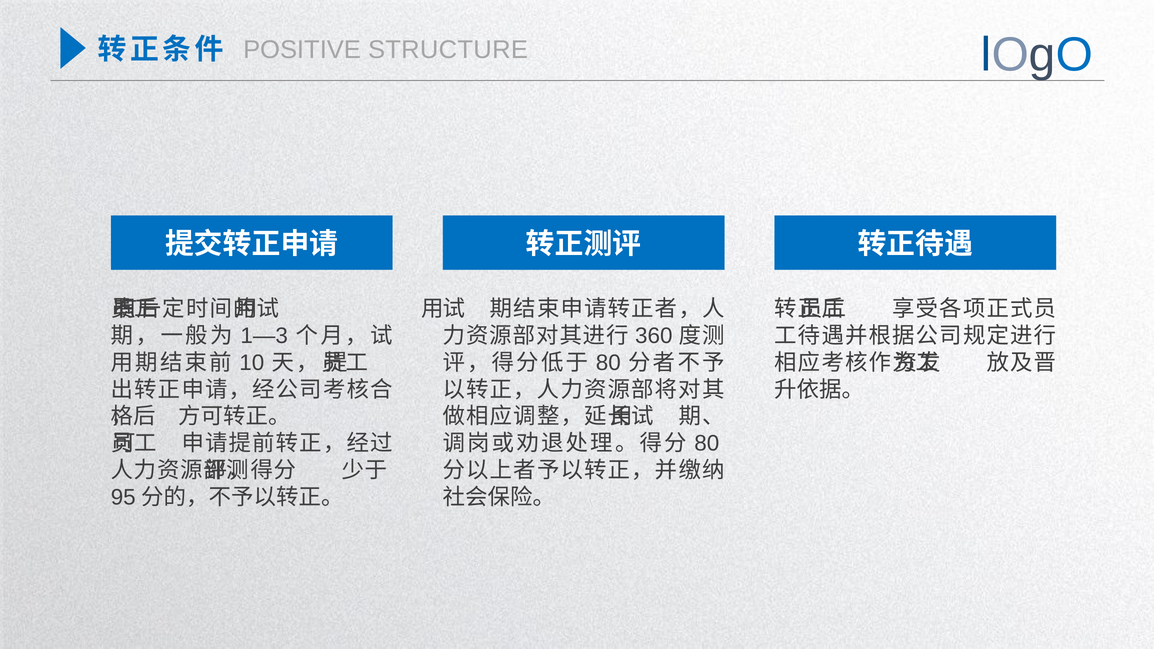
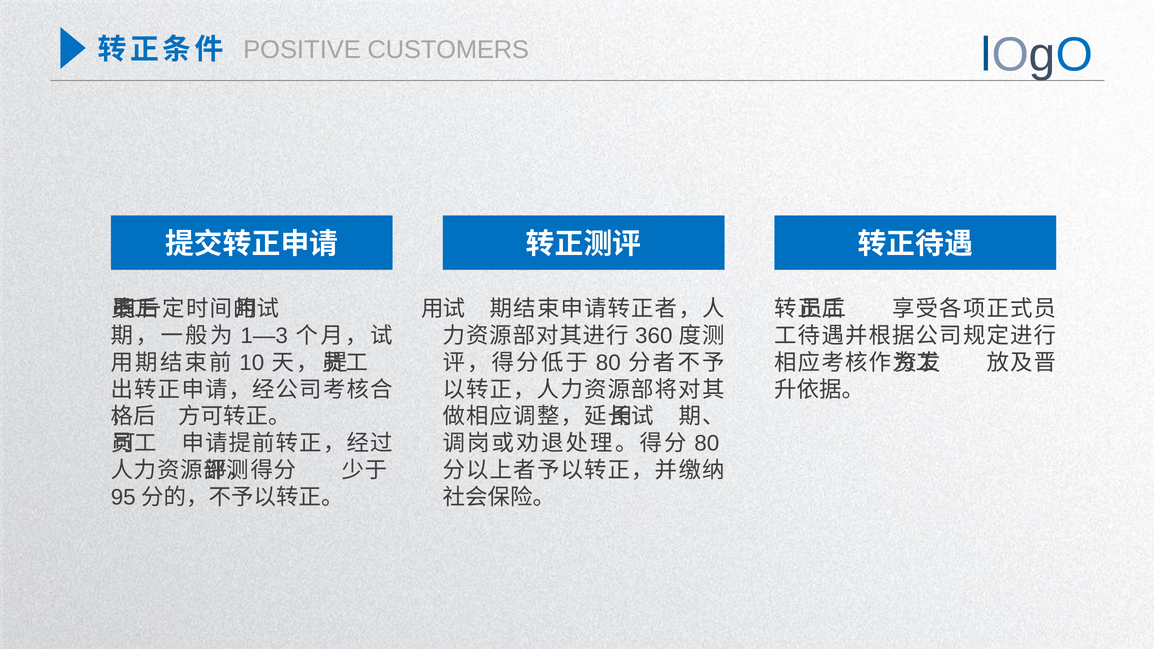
STRUCTURE: STRUCTURE -> CUSTOMERS
